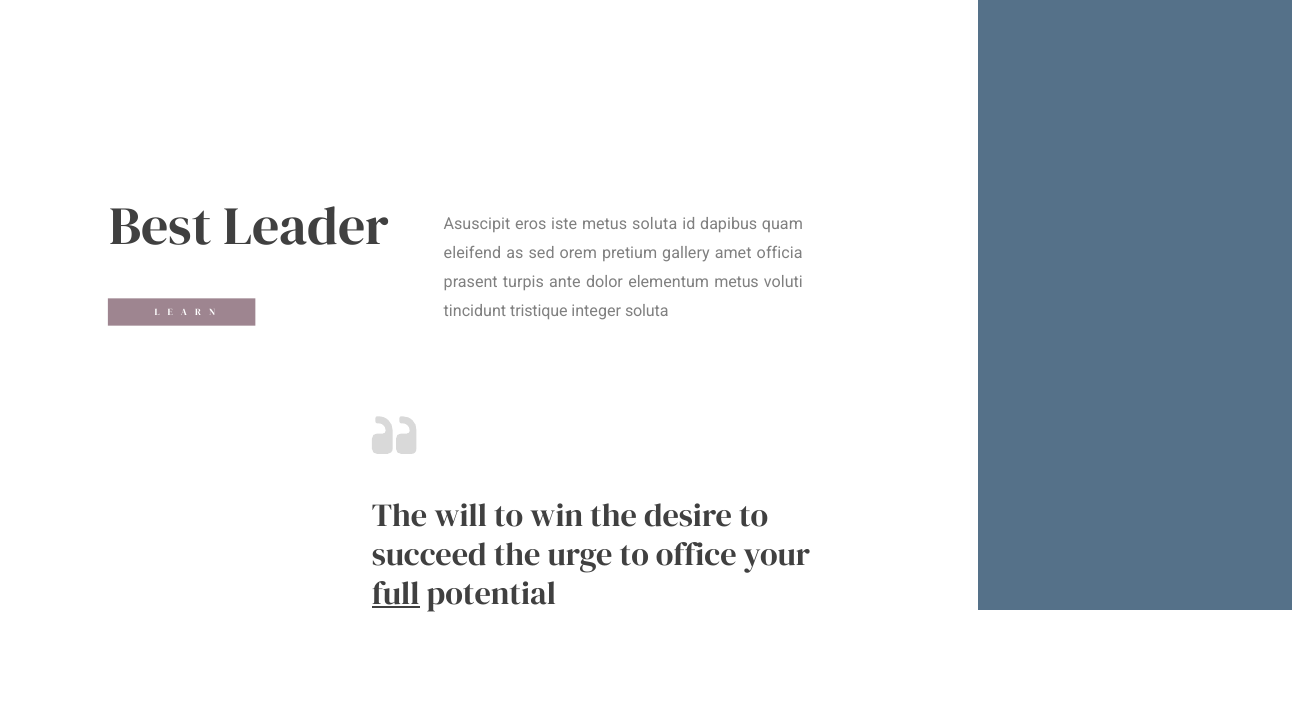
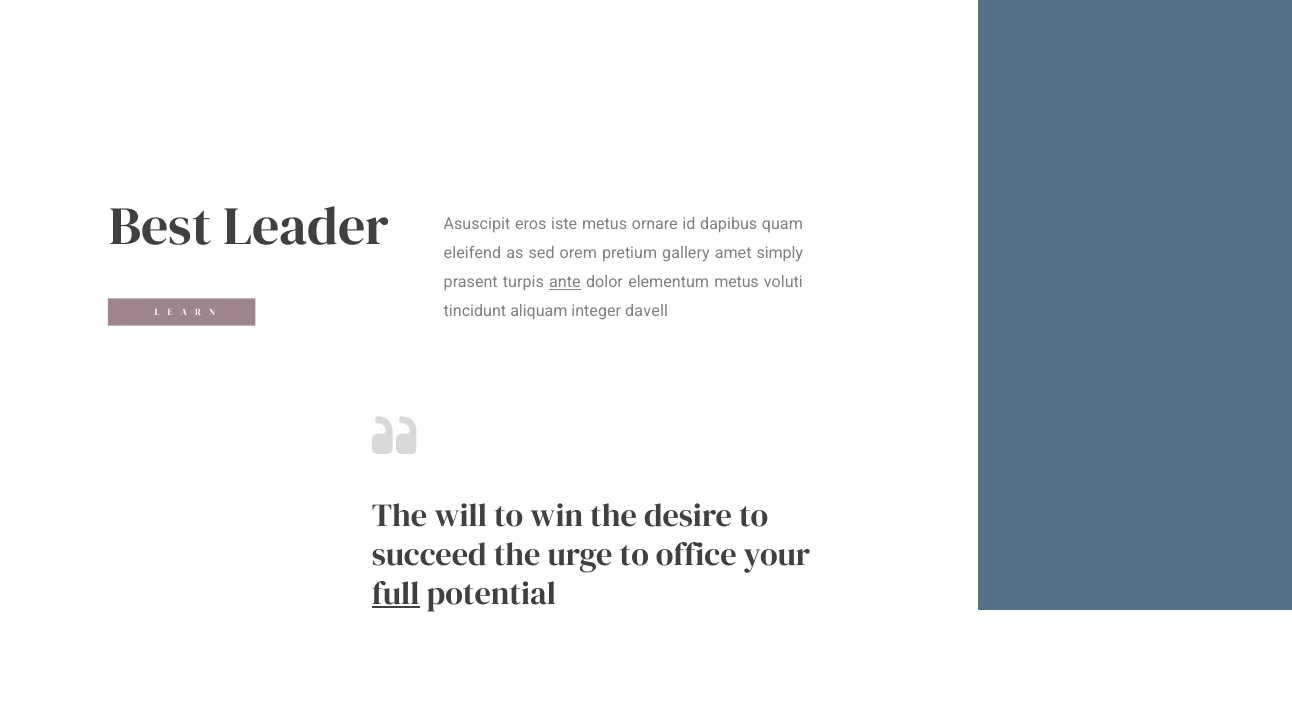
metus soluta: soluta -> ornare
officia: officia -> simply
ante underline: none -> present
tristique: tristique -> aliquam
integer soluta: soluta -> davell
